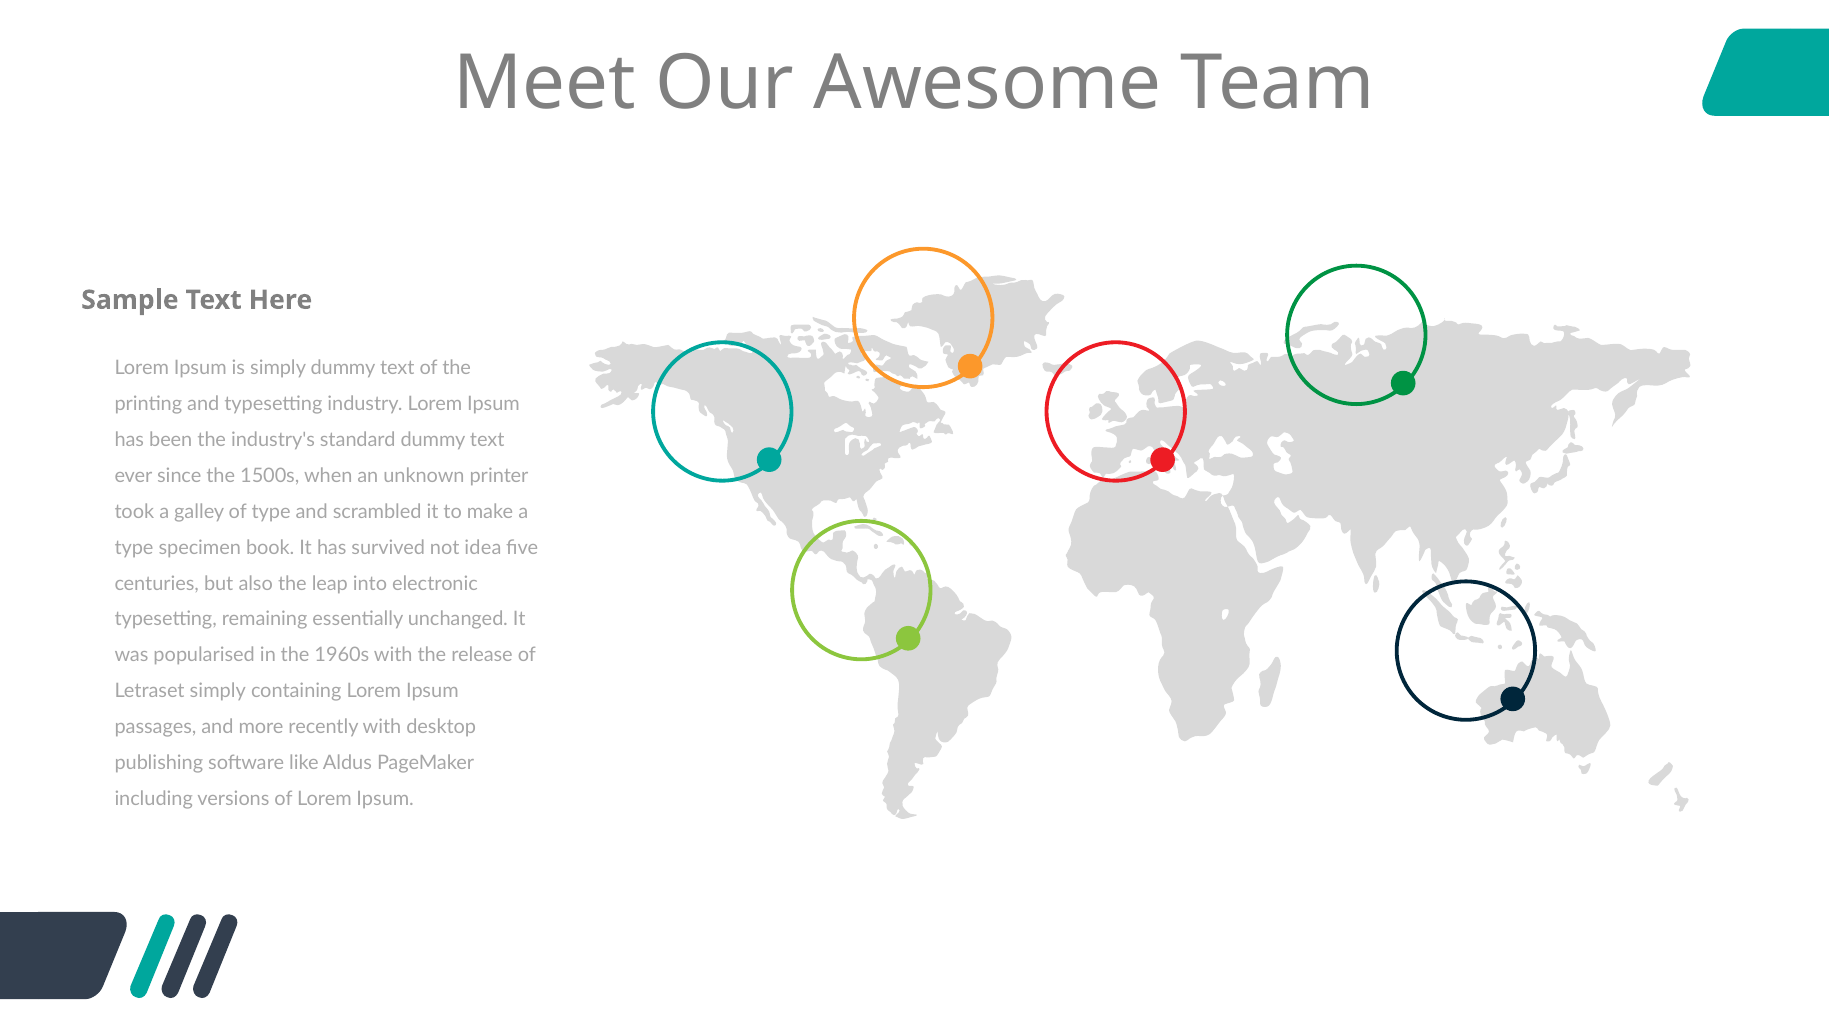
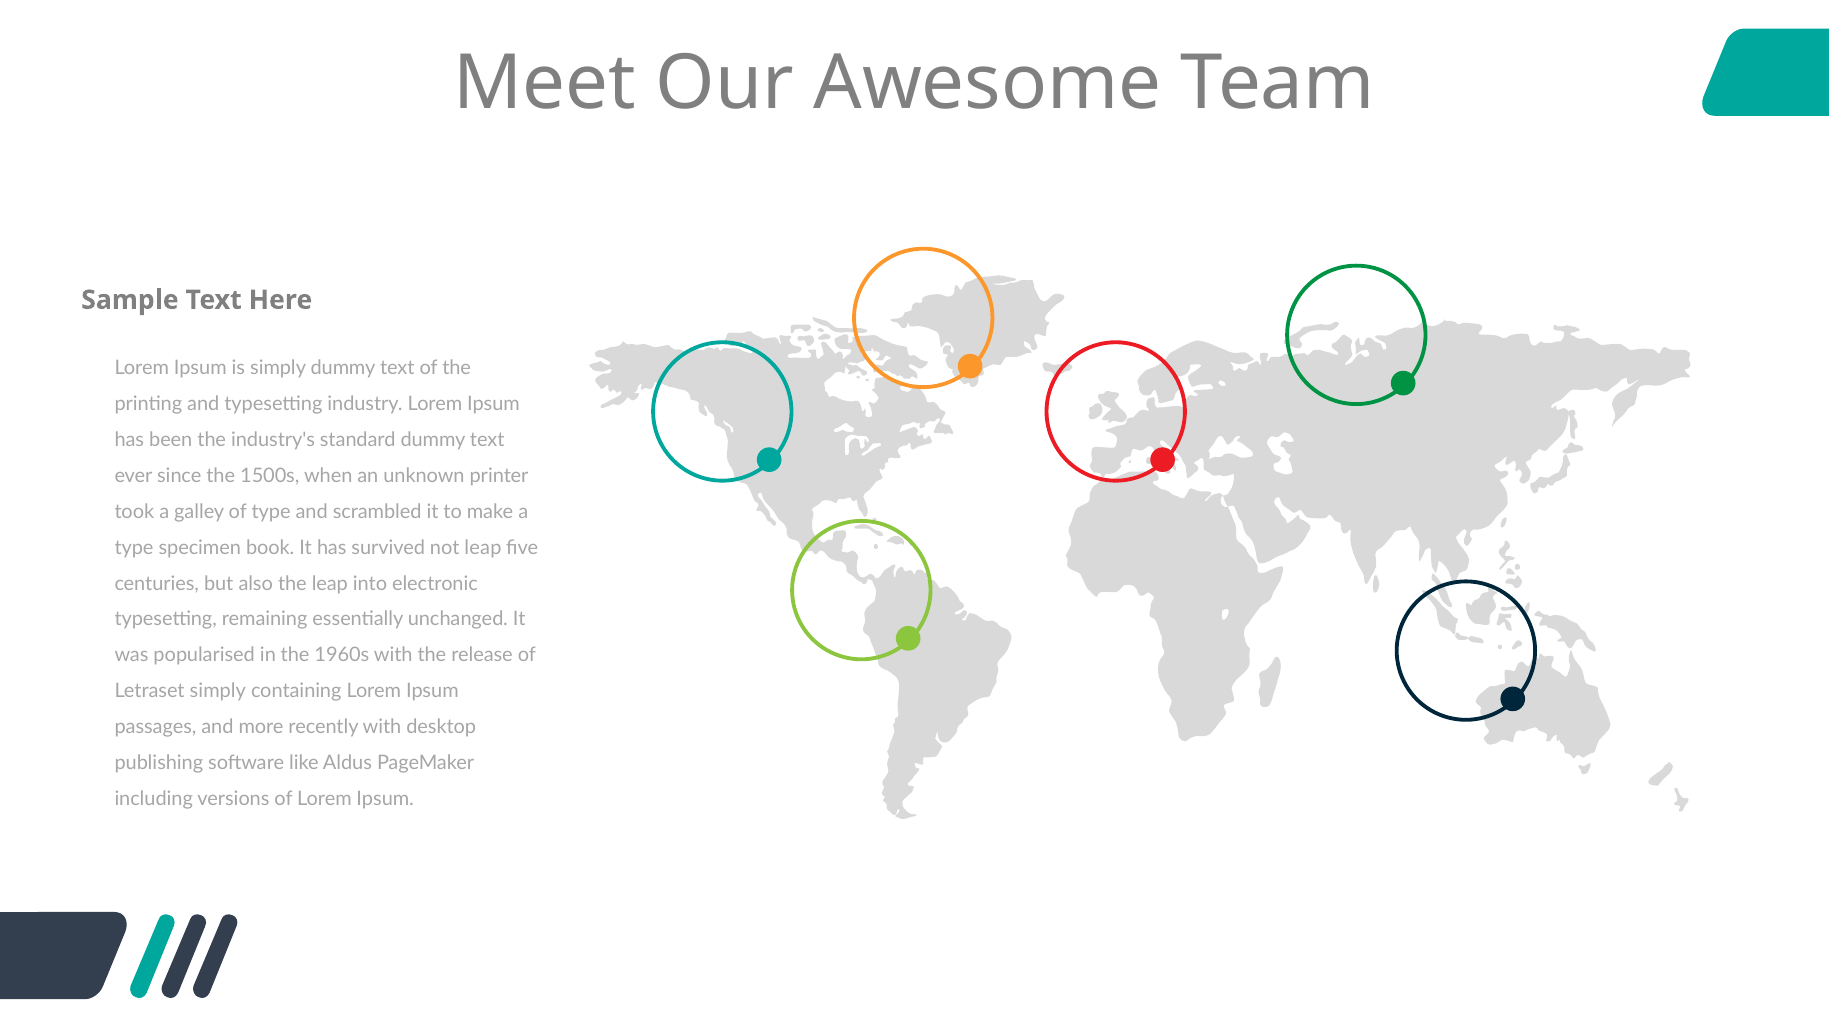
not idea: idea -> leap
